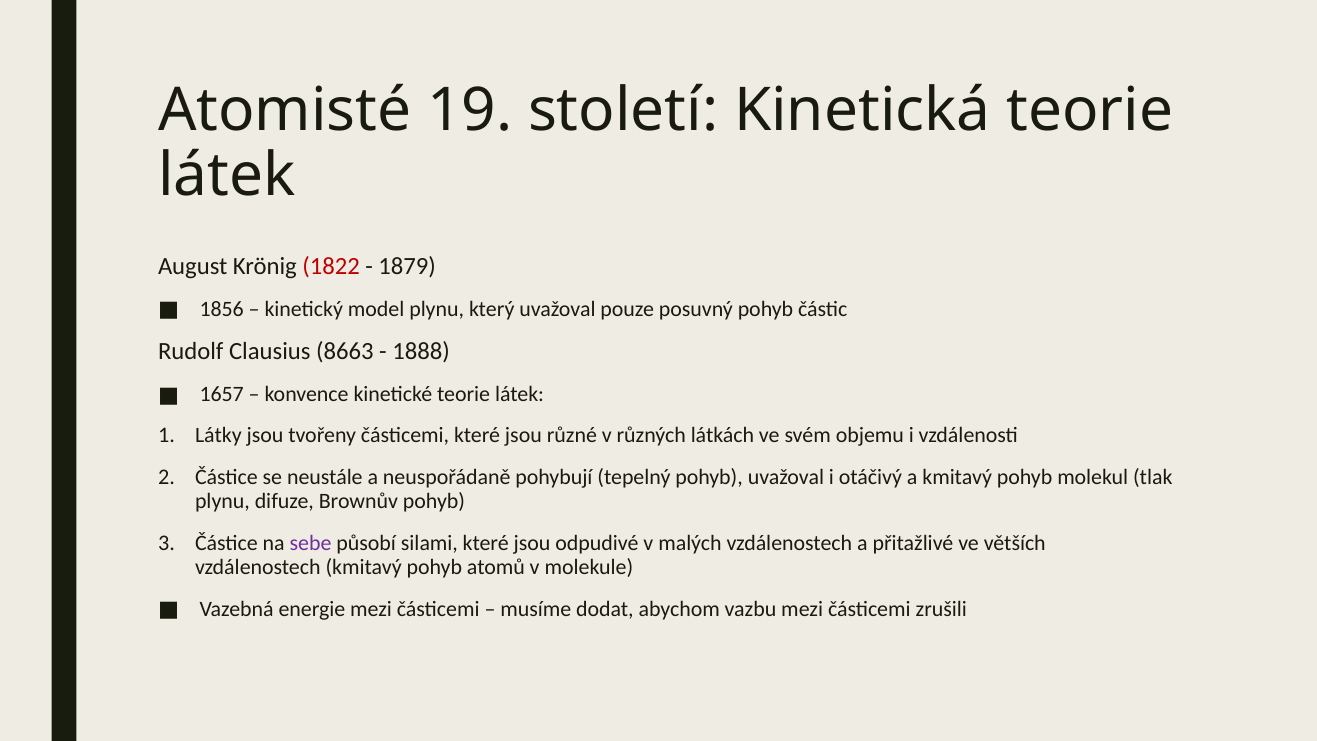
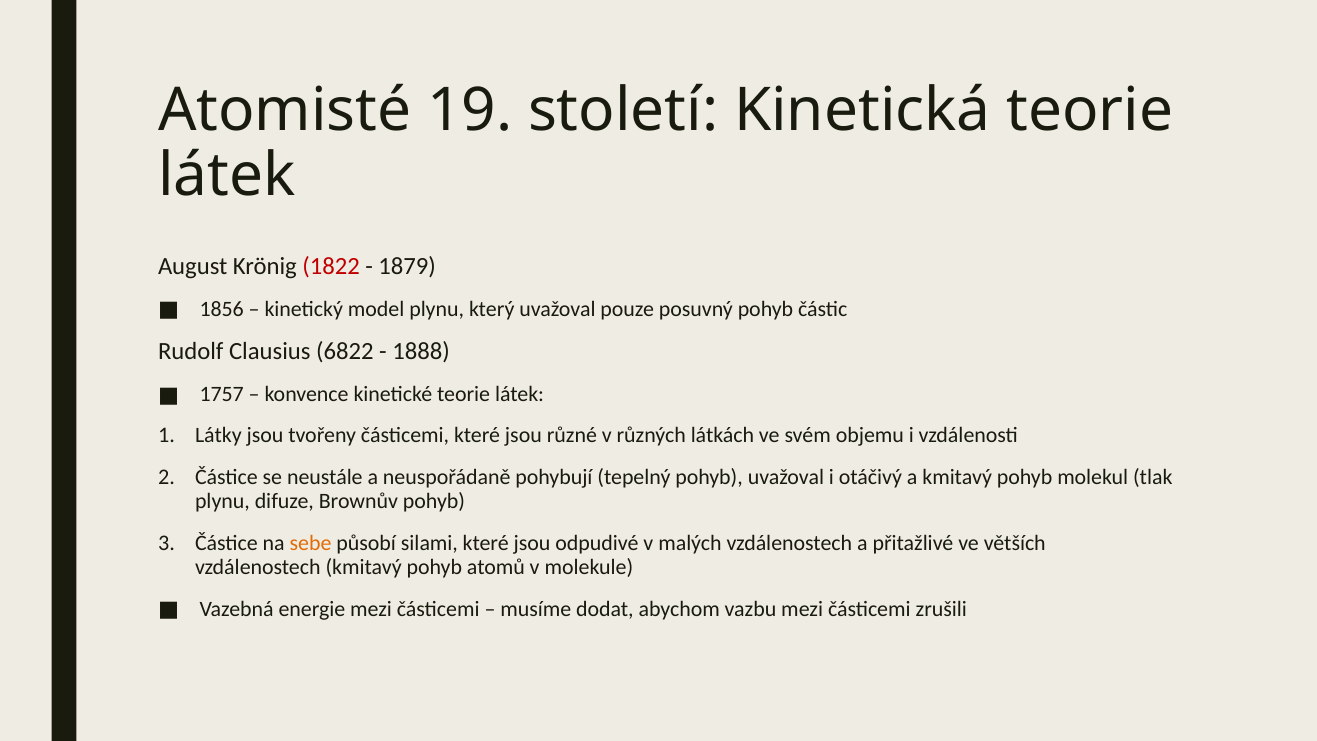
8663: 8663 -> 6822
1657: 1657 -> 1757
sebe colour: purple -> orange
